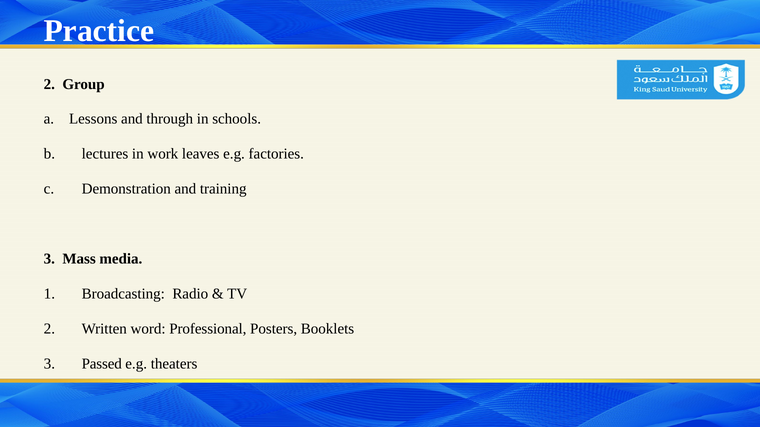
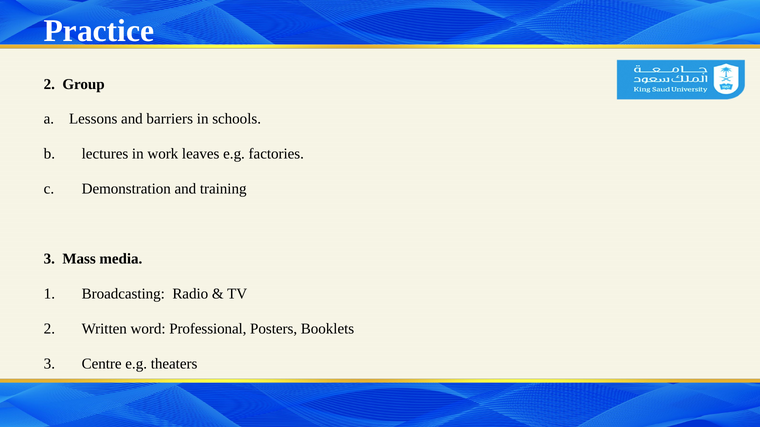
through: through -> barriers
Passed: Passed -> Centre
